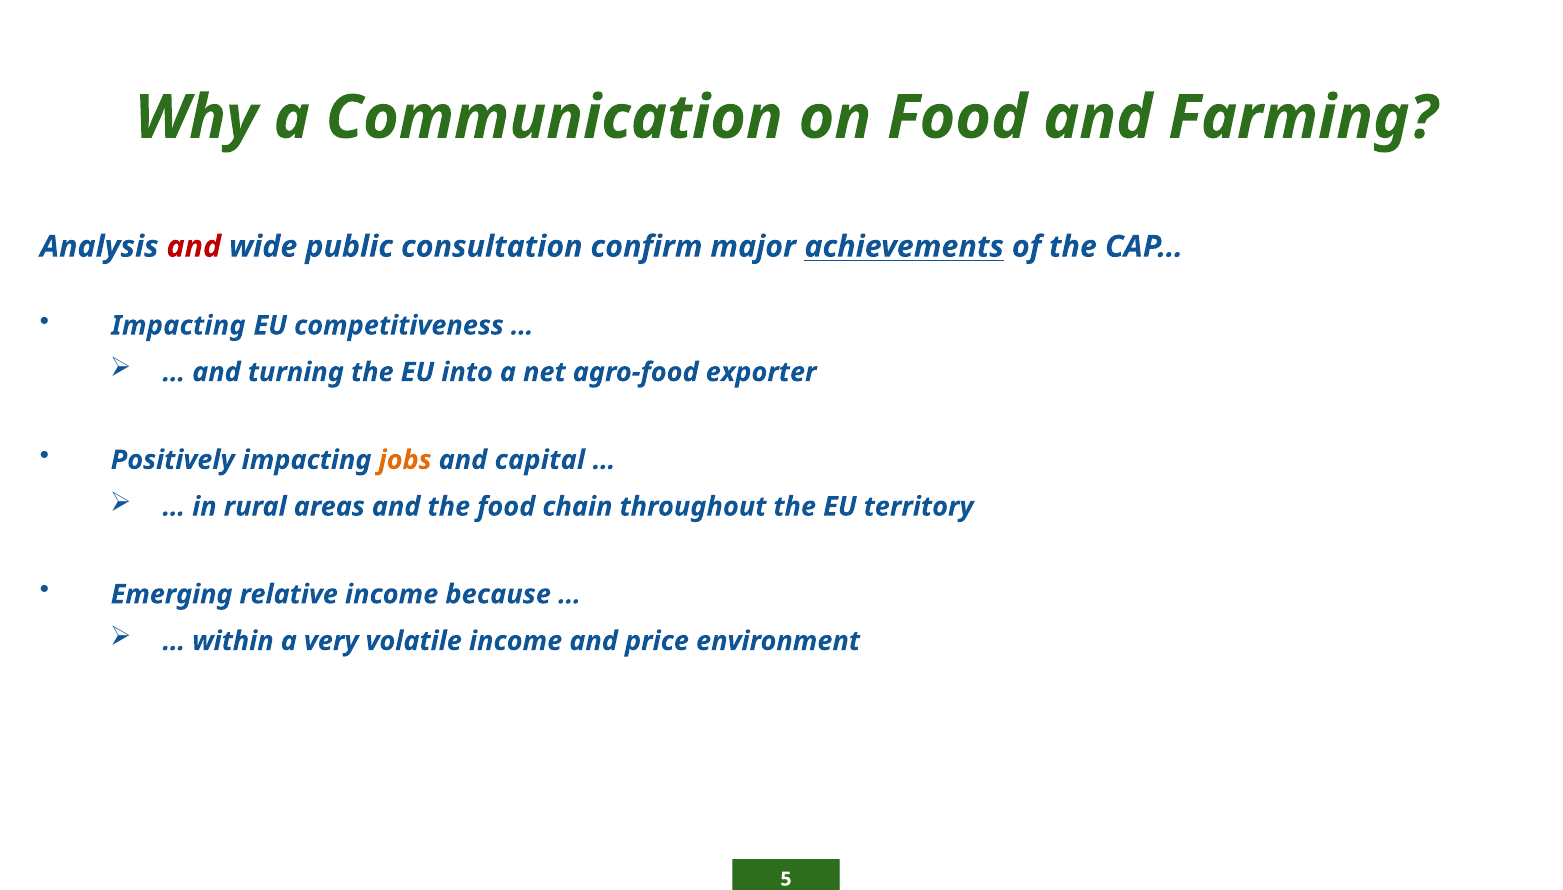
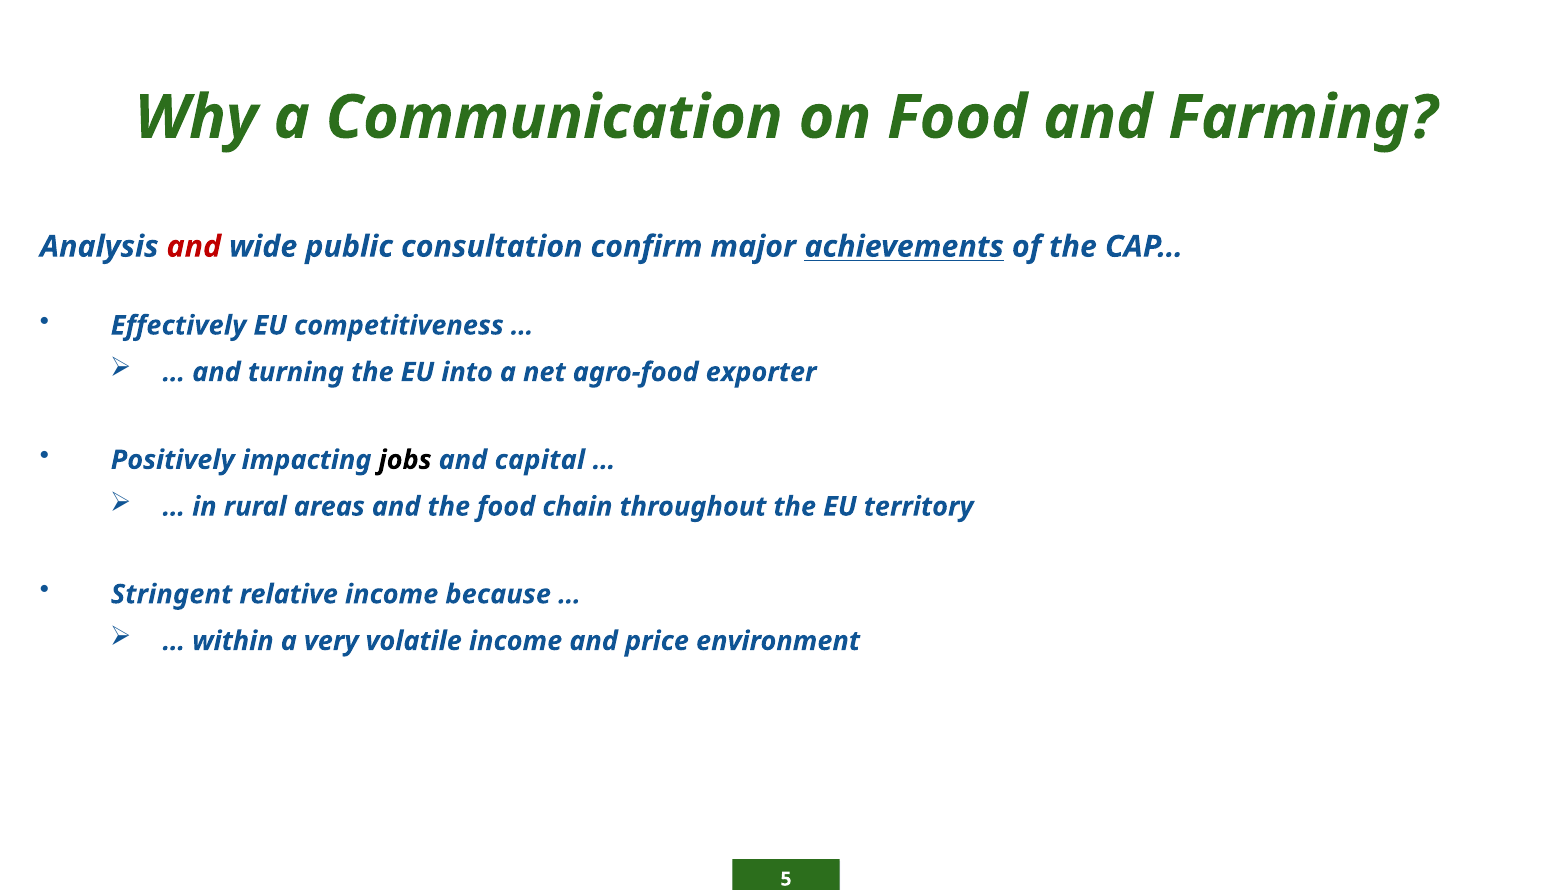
Impacting at (178, 325): Impacting -> Effectively
jobs colour: orange -> black
Emerging: Emerging -> Stringent
